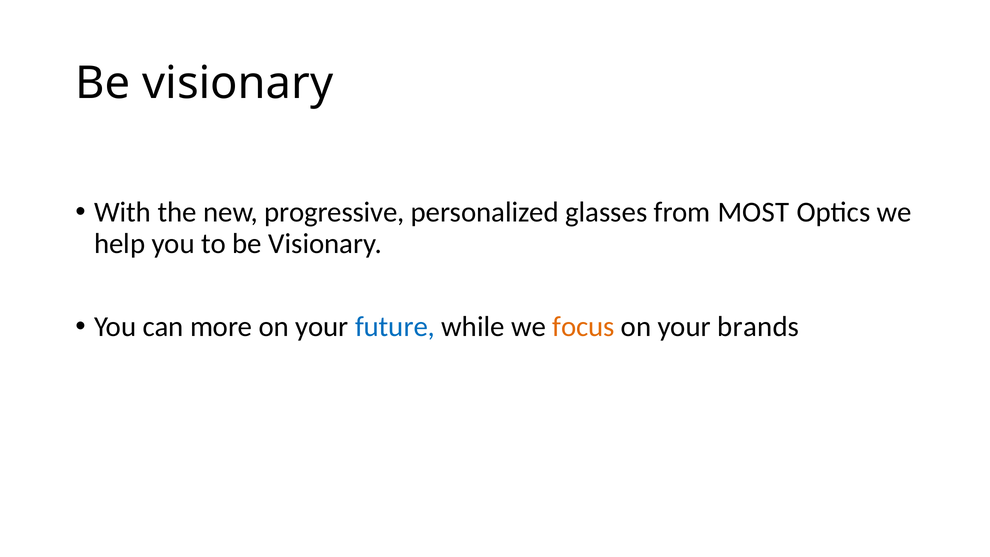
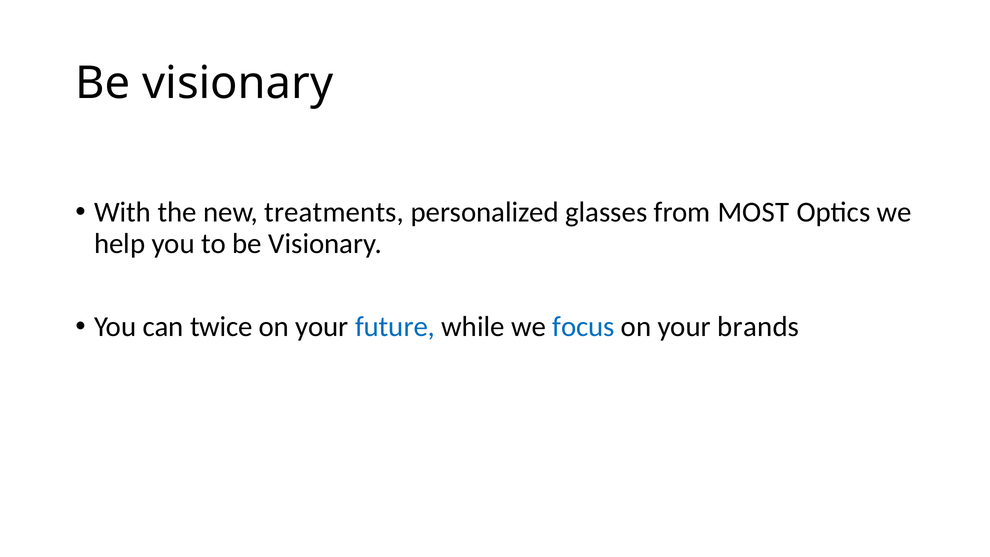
progressive: progressive -> treatments
more: more -> twice
focus colour: orange -> blue
